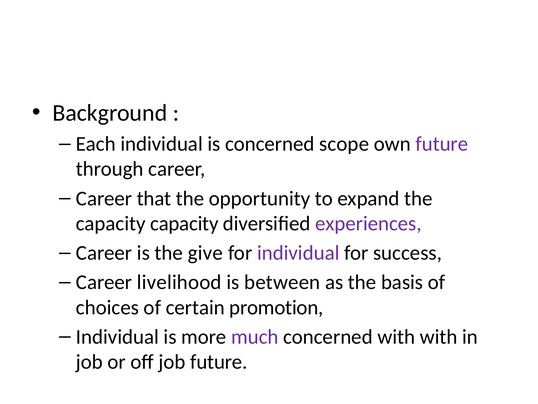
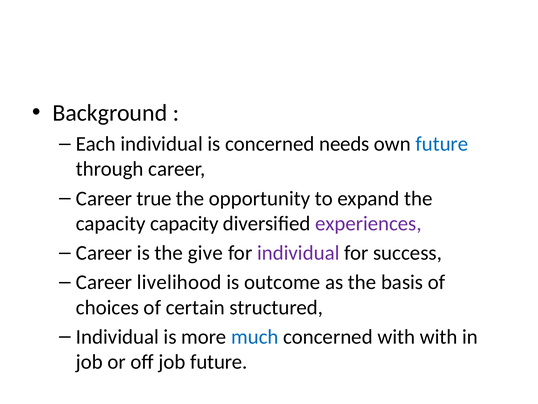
scope: scope -> needs
future at (442, 144) colour: purple -> blue
that: that -> true
between: between -> outcome
promotion: promotion -> structured
much colour: purple -> blue
